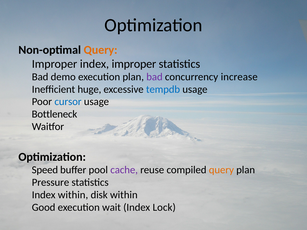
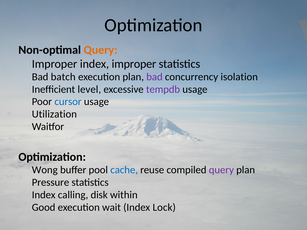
demo: demo -> batch
increase: increase -> isolation
huge: huge -> level
tempdb colour: blue -> purple
Bottleneck: Bottleneck -> Utilization
Speed: Speed -> Wong
cache colour: purple -> blue
query at (221, 170) colour: orange -> purple
Index within: within -> calling
